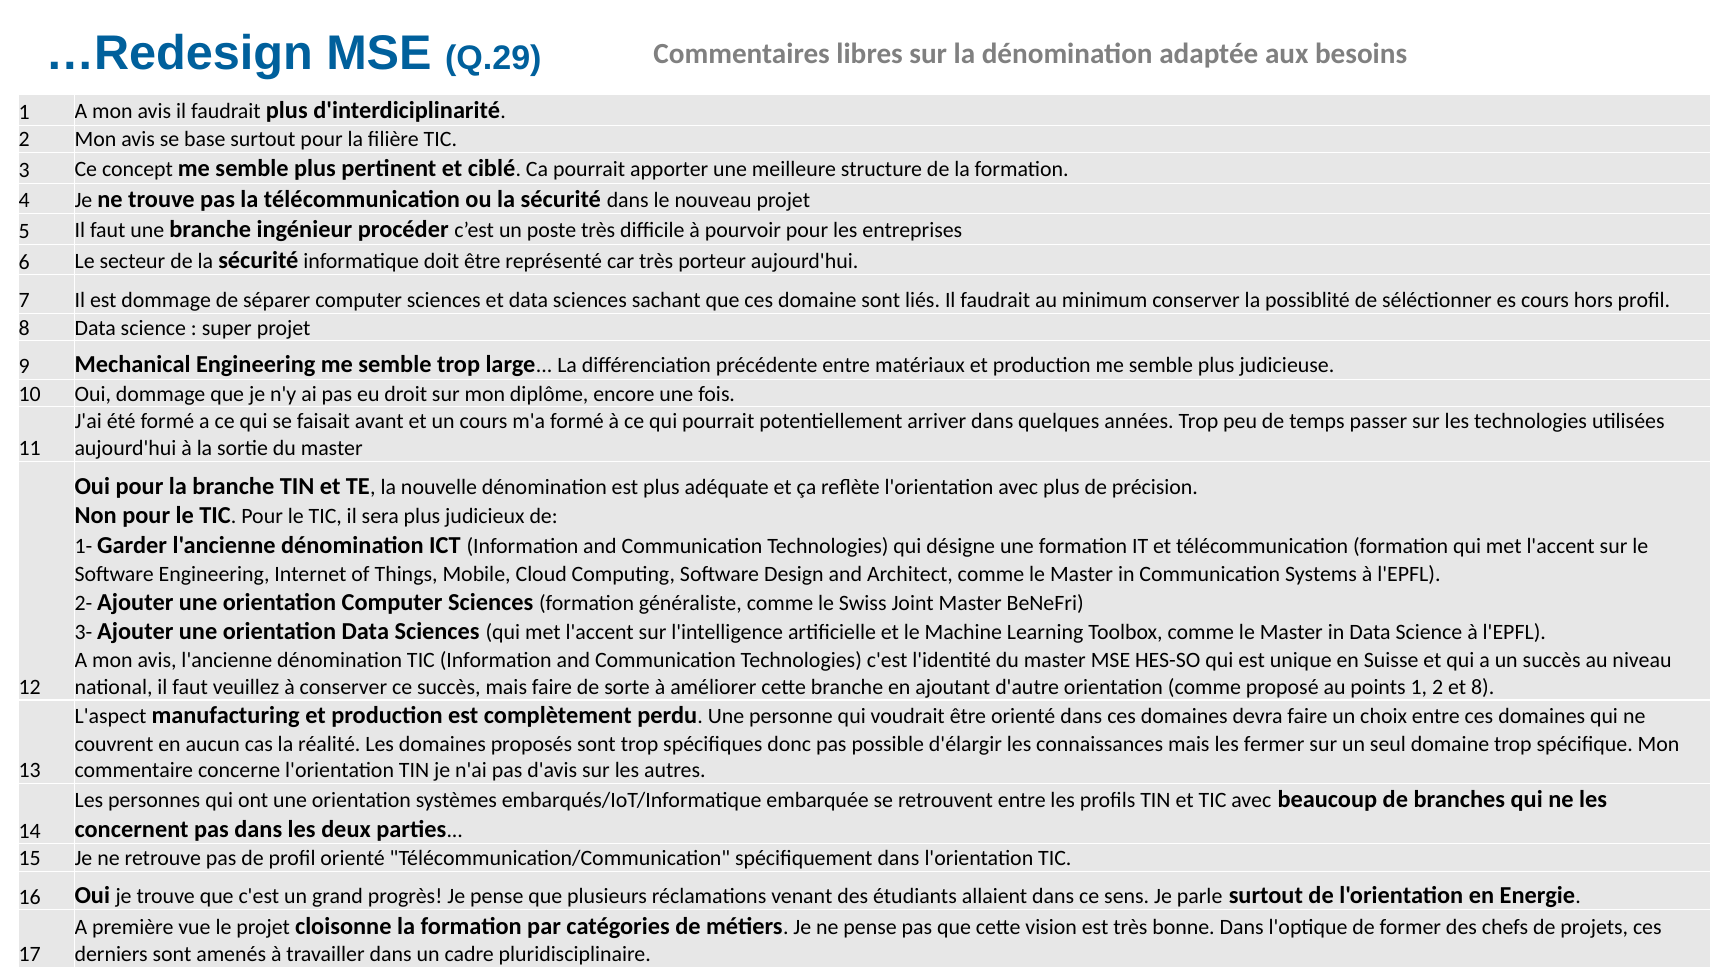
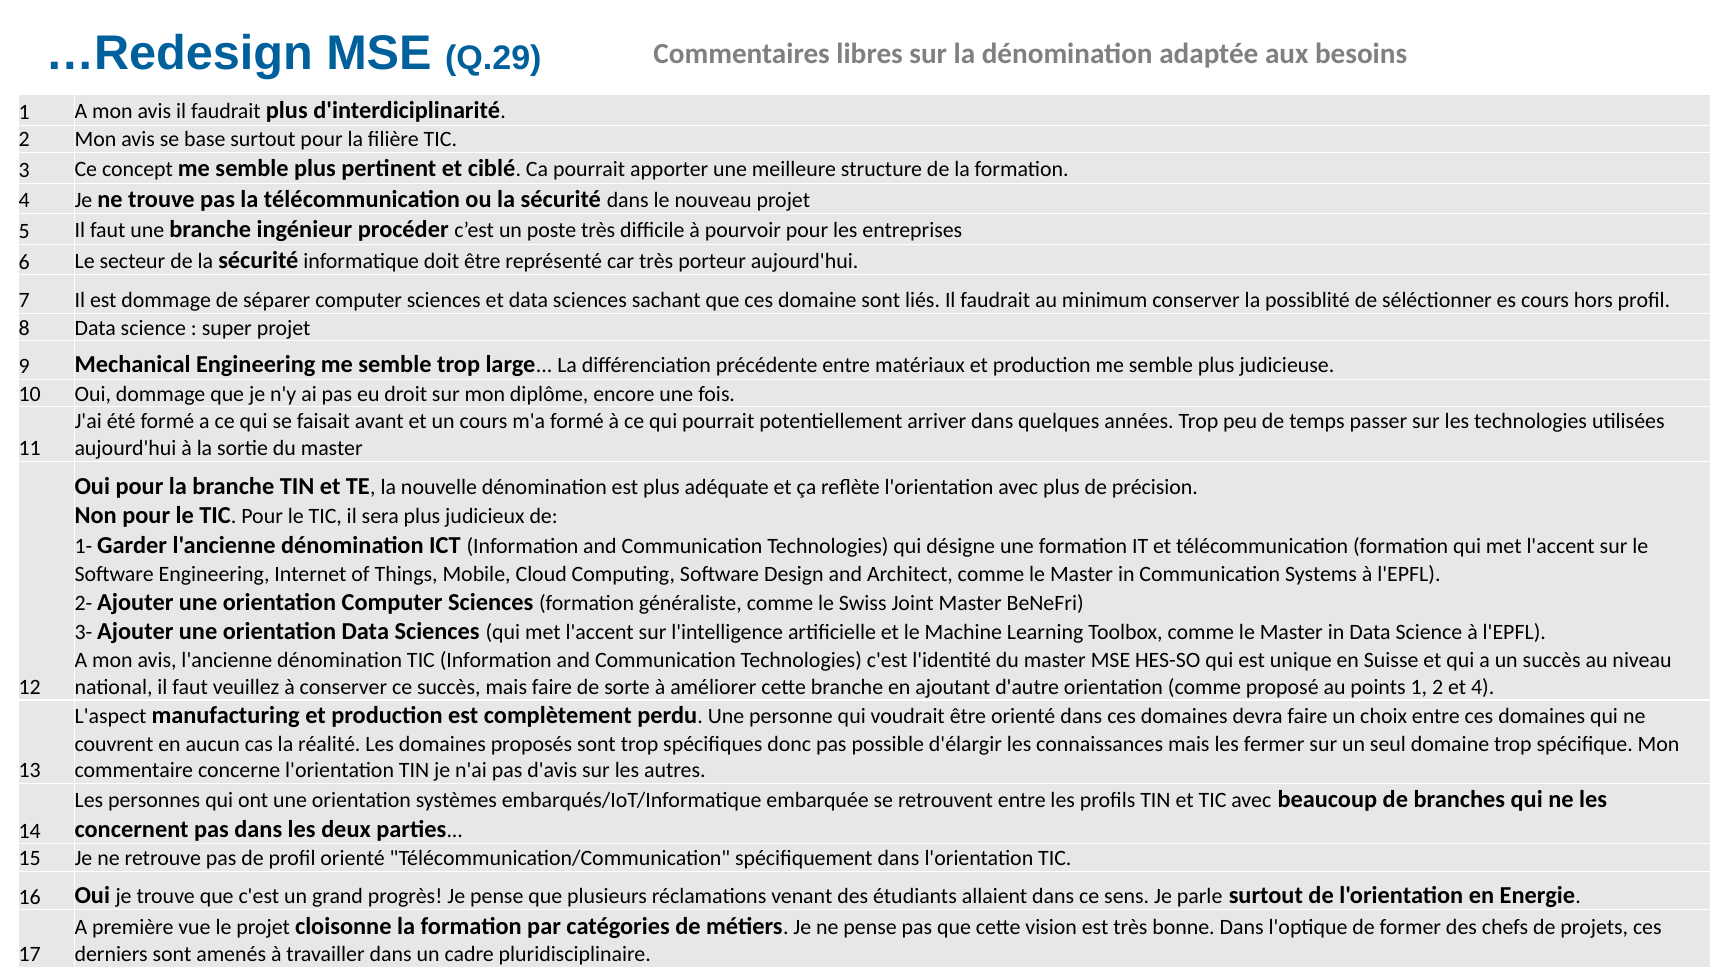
et 8: 8 -> 4
